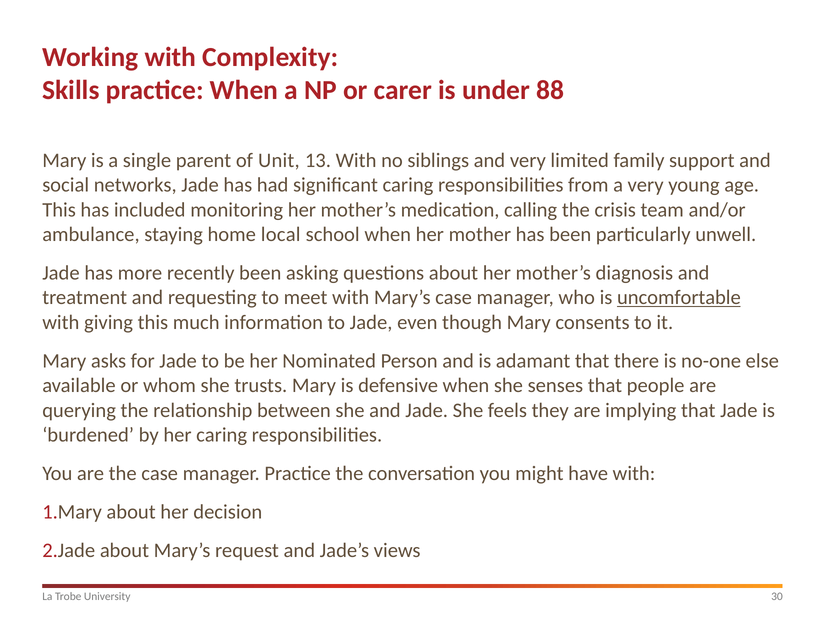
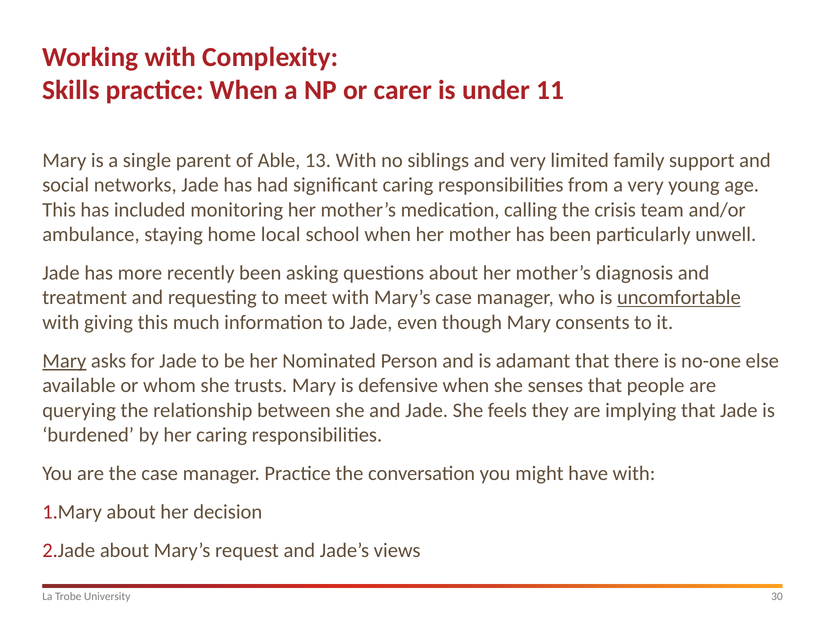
88: 88 -> 11
Unit: Unit -> Able
Mary at (64, 361) underline: none -> present
